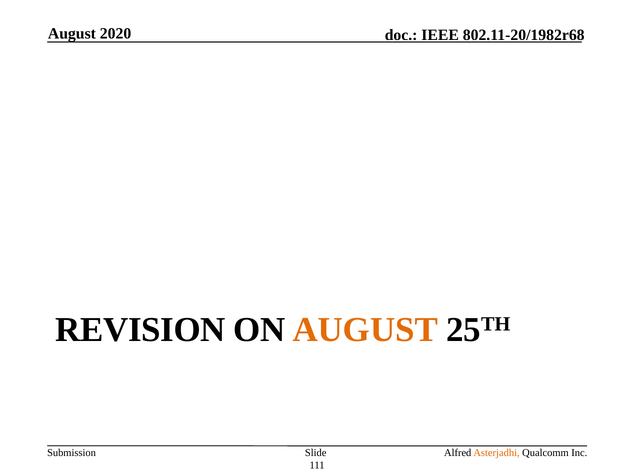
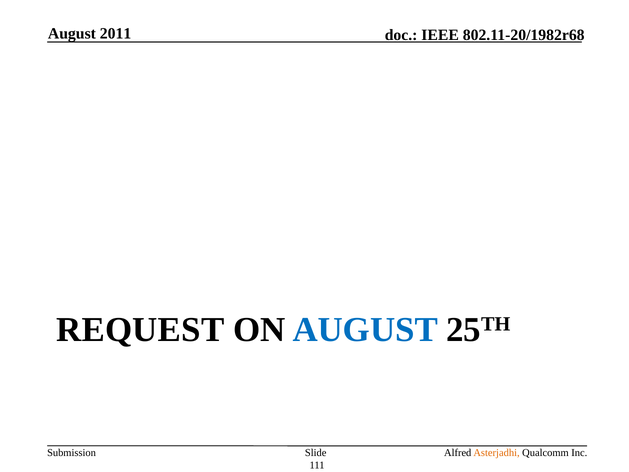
2020: 2020 -> 2011
REVISION: REVISION -> REQUEST
AUGUST at (365, 330) colour: orange -> blue
